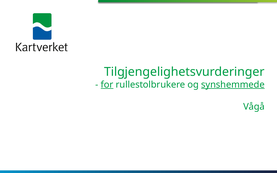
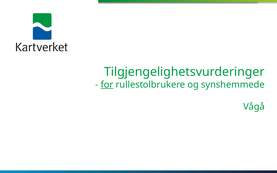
synshemmede underline: present -> none
